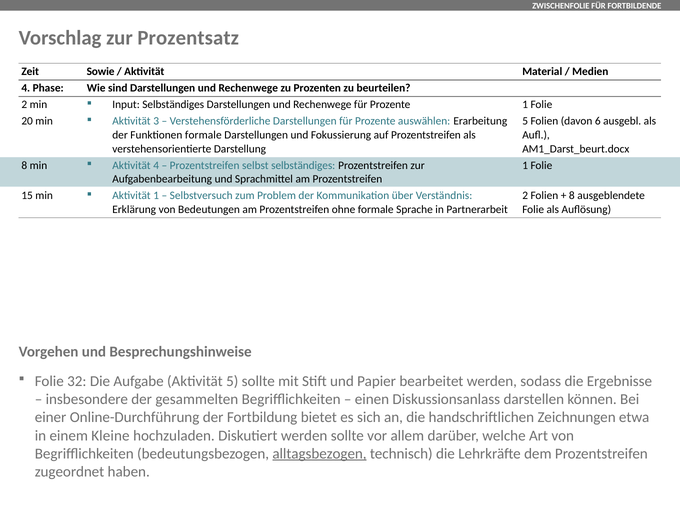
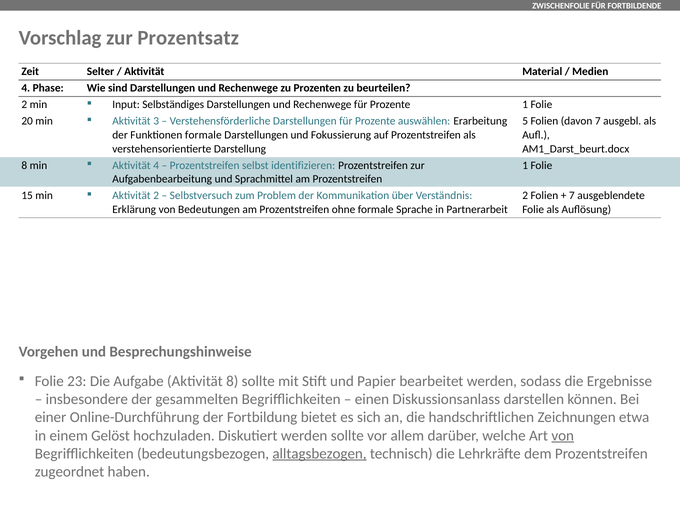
Sowie: Sowie -> Selter
davon 6: 6 -> 7
selbst selbständiges: selbständiges -> identifizieren
Aktivität 1: 1 -> 2
8 at (572, 196): 8 -> 7
32: 32 -> 23
Aktivität 5: 5 -> 8
Kleine: Kleine -> Gelöst
von at (563, 436) underline: none -> present
